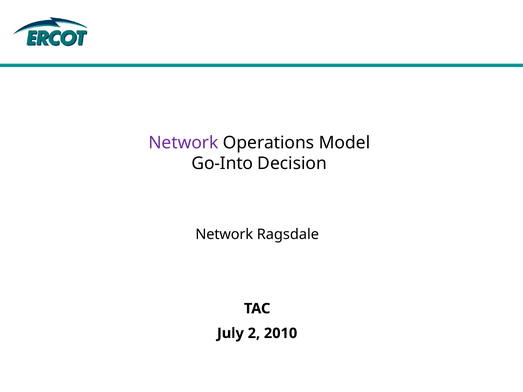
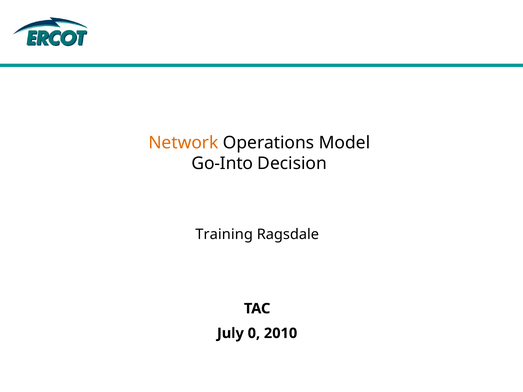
Network at (183, 143) colour: purple -> orange
Network at (224, 235): Network -> Training
2: 2 -> 0
